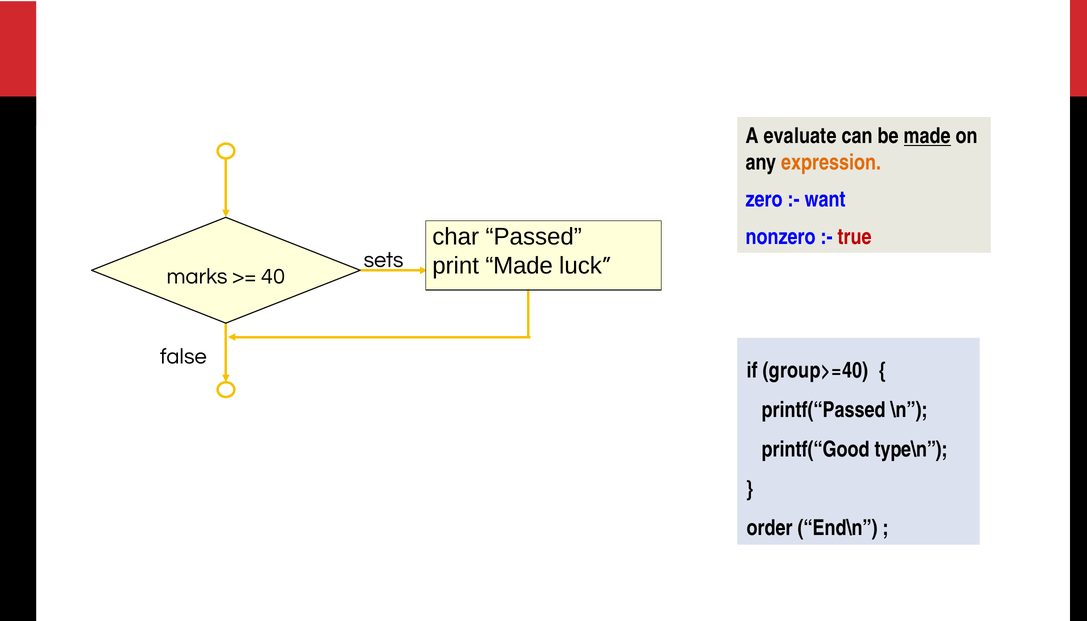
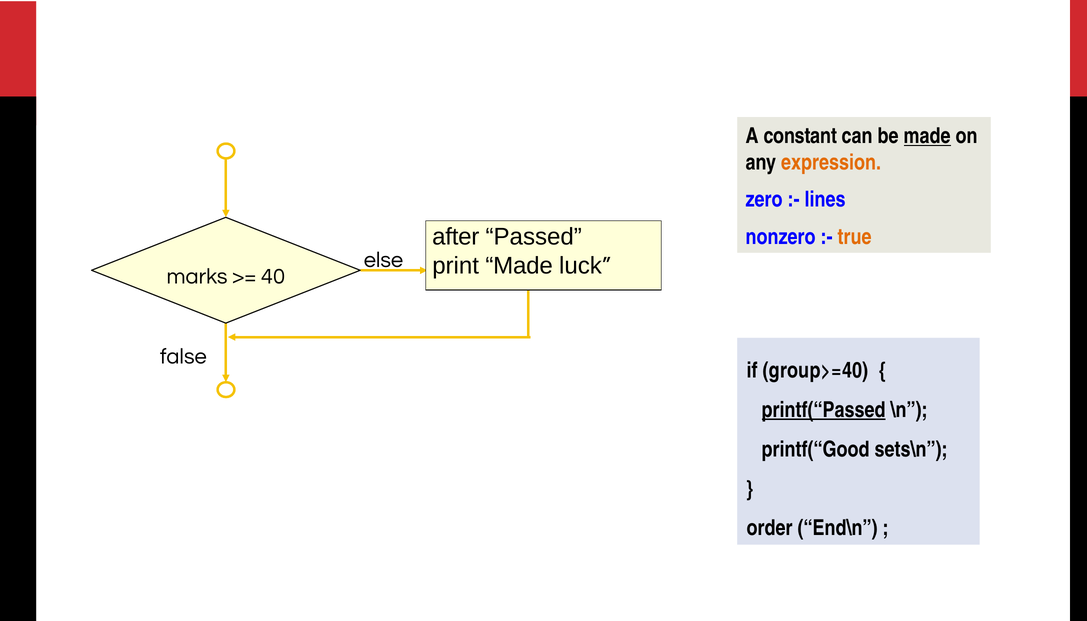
evaluate: evaluate -> constant
want: want -> lines
char: char -> after
true colour: red -> orange
sets: sets -> else
printf(“Passed underline: none -> present
type\n: type\n -> sets\n
